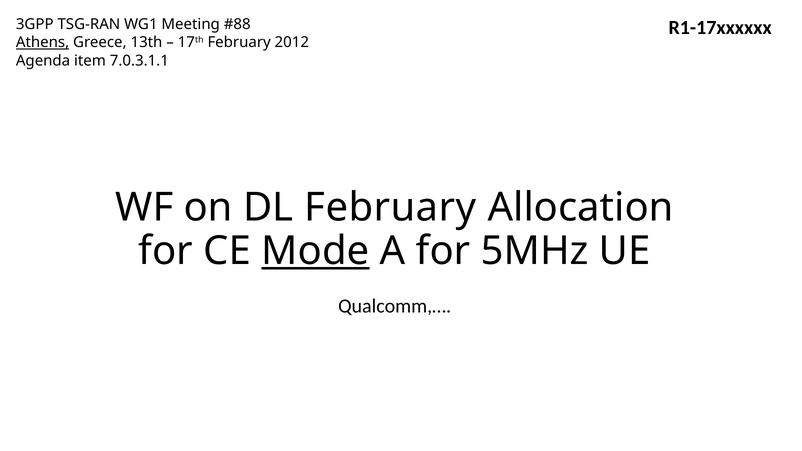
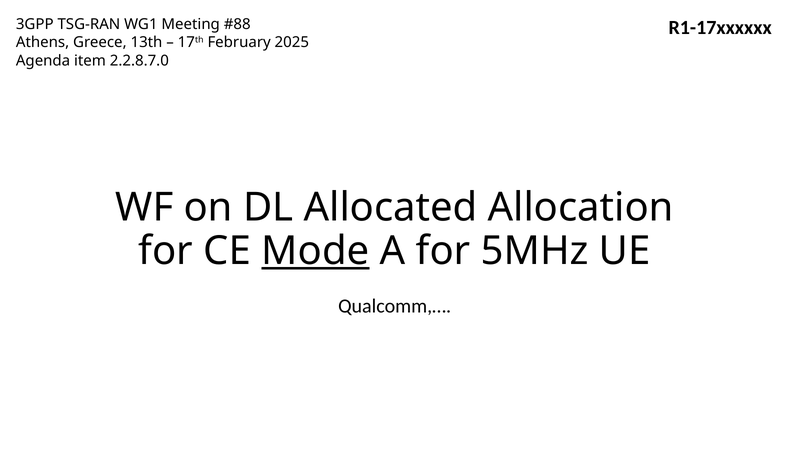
Athens underline: present -> none
2012: 2012 -> 2025
7.0.3.1.1: 7.0.3.1.1 -> 2.2.8.7.0
DL February: February -> Allocated
